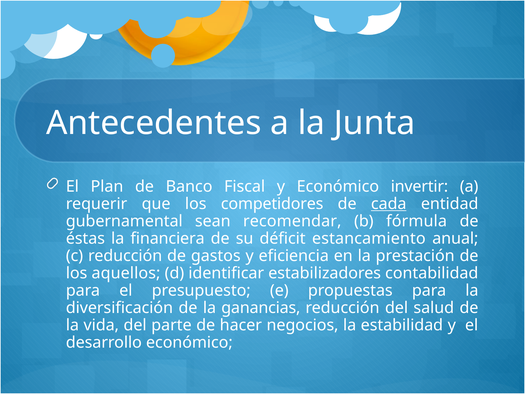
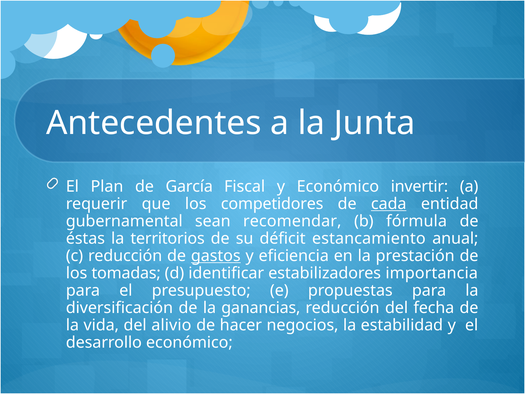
Banco: Banco -> García
financiera: financiera -> territorios
gastos underline: none -> present
aquellos: aquellos -> tomadas
contabilidad: contabilidad -> importancia
salud: salud -> fecha
parte: parte -> alivio
